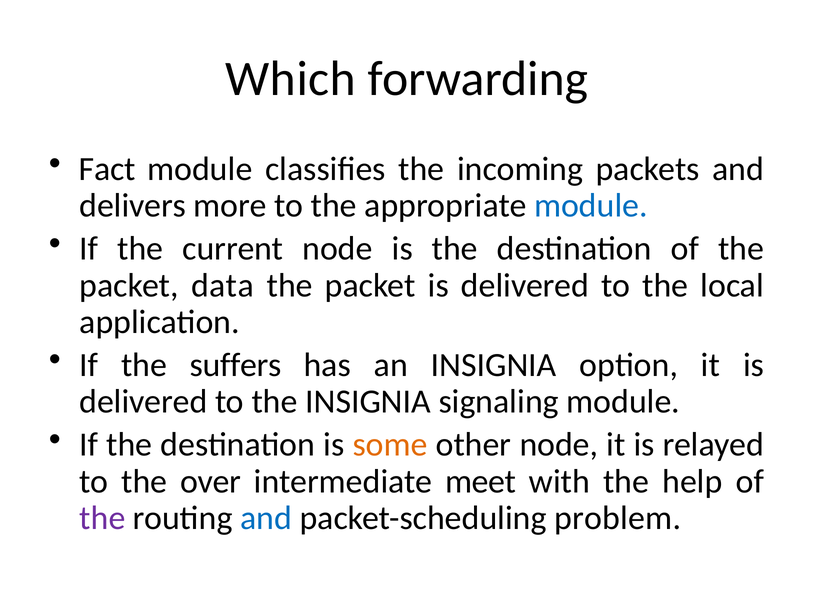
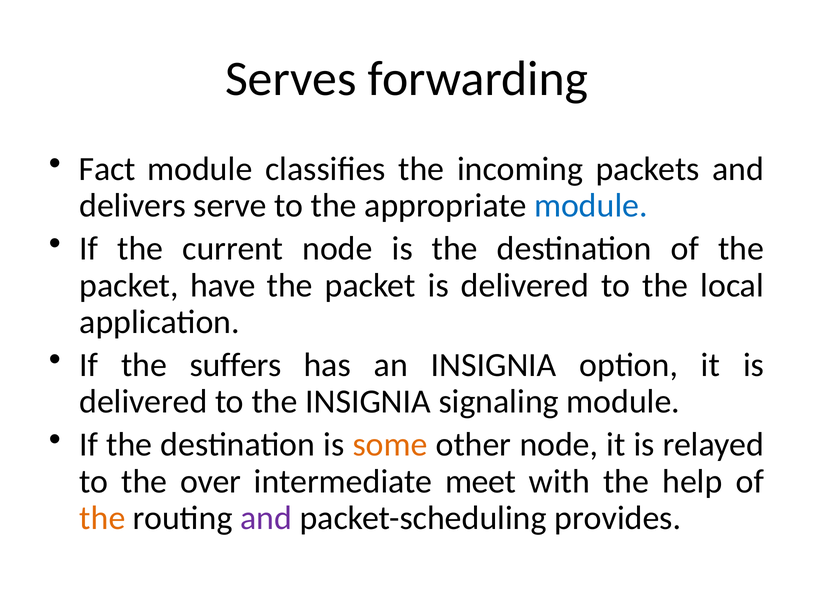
Which: Which -> Serves
more: more -> serve
data: data -> have
the at (102, 518) colour: purple -> orange
and at (266, 518) colour: blue -> purple
problem: problem -> provides
